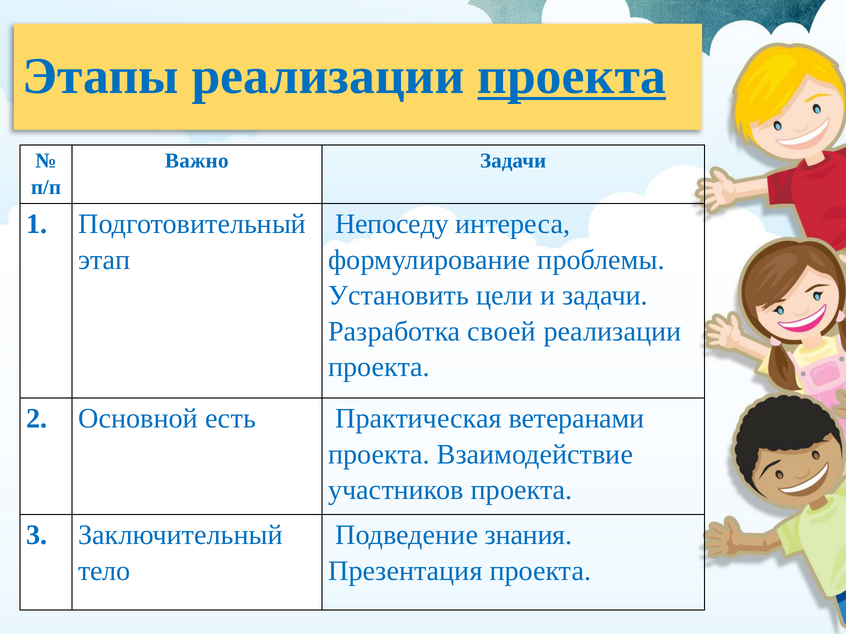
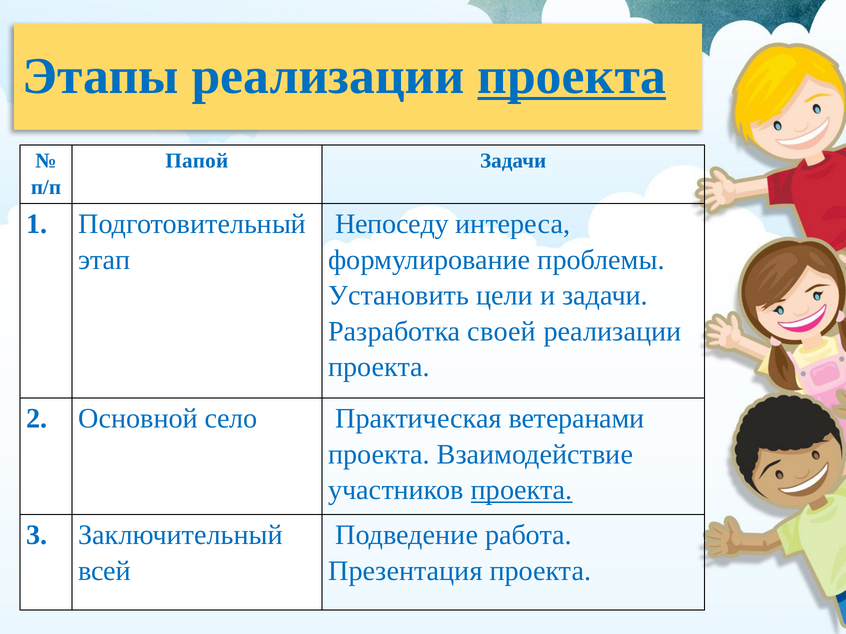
Важно: Важно -> Папой
есть: есть -> село
проекта at (522, 490) underline: none -> present
знания: знания -> работа
тело: тело -> всей
